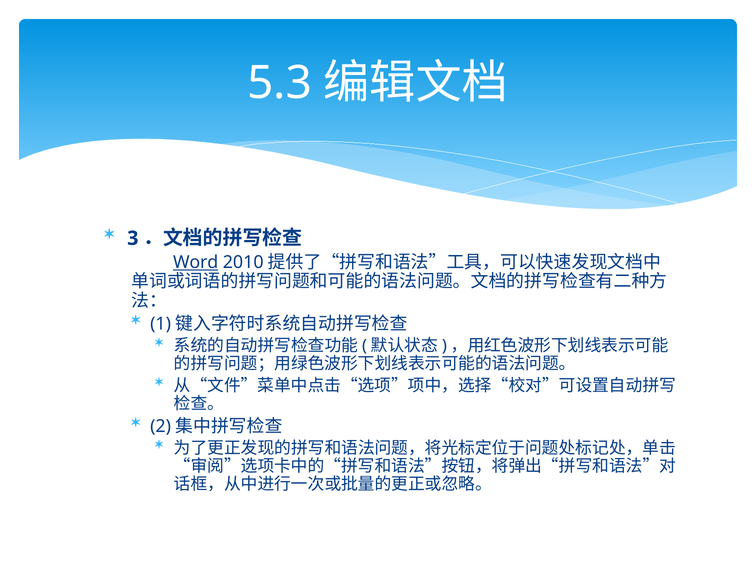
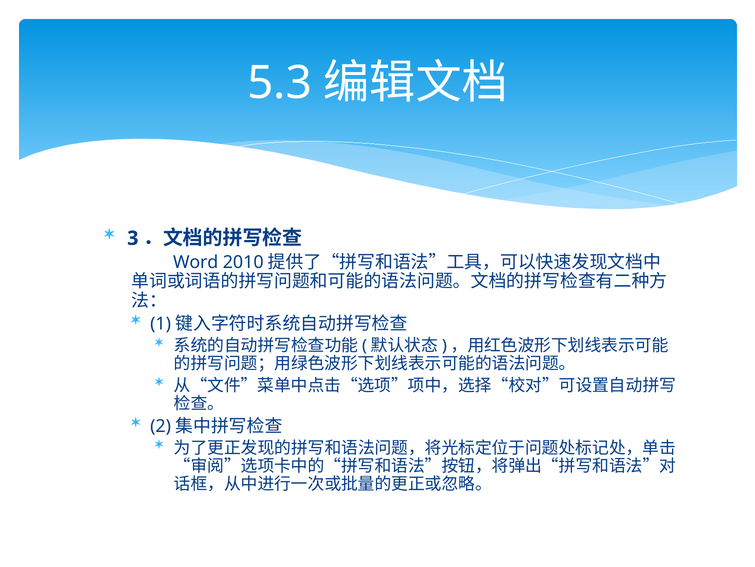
Word underline: present -> none
